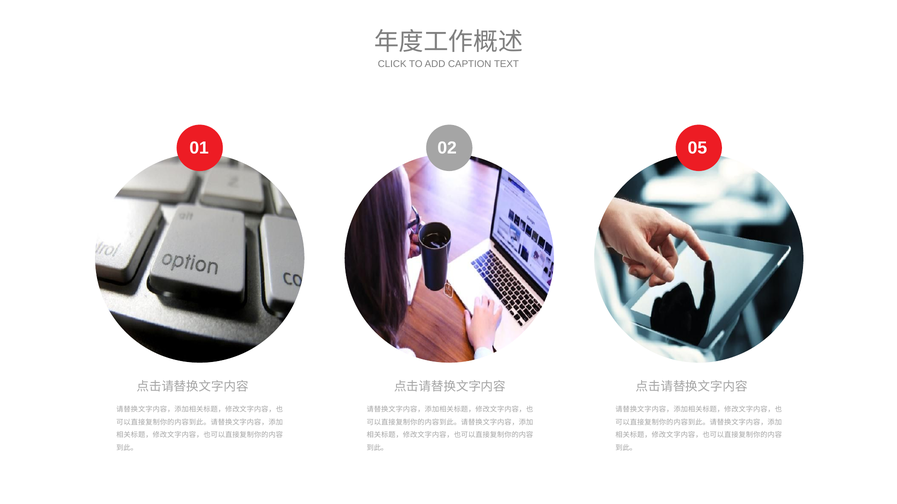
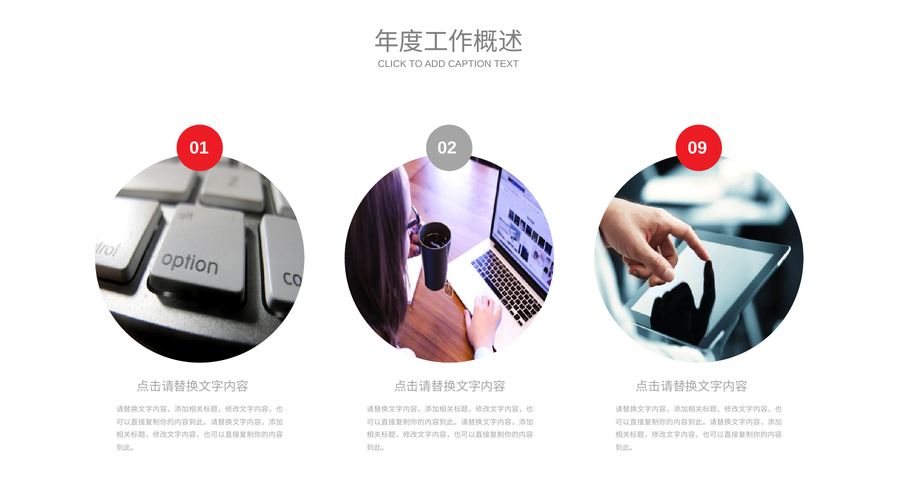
05: 05 -> 09
